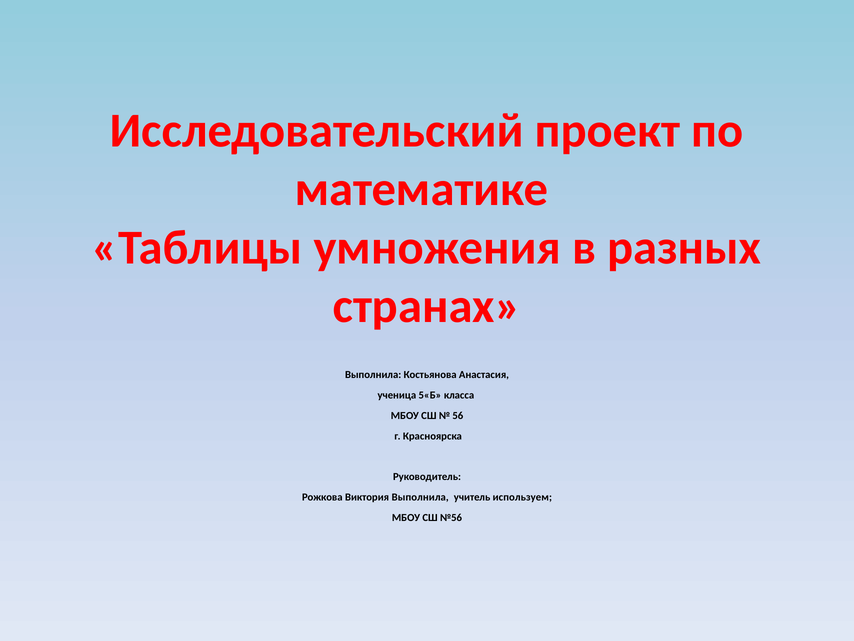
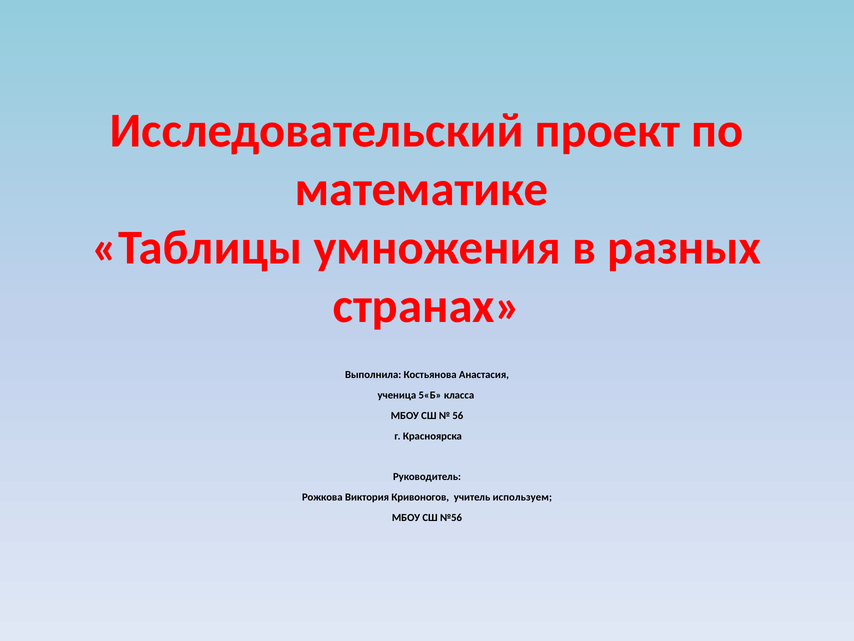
Виктория Выполнила: Выполнила -> Кривоногов
